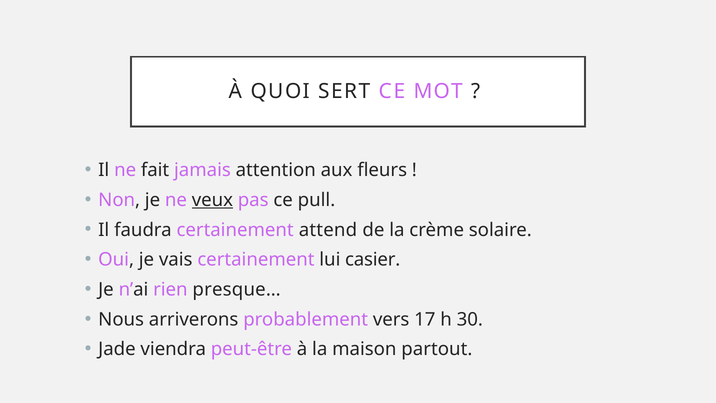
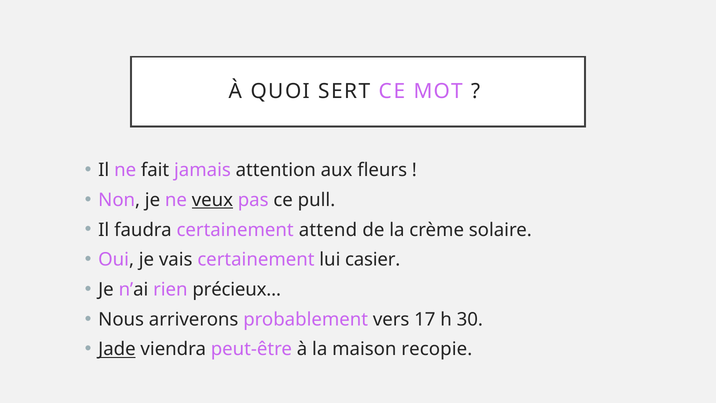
presque…: presque… -> précieux…
Jade underline: none -> present
partout: partout -> recopie
